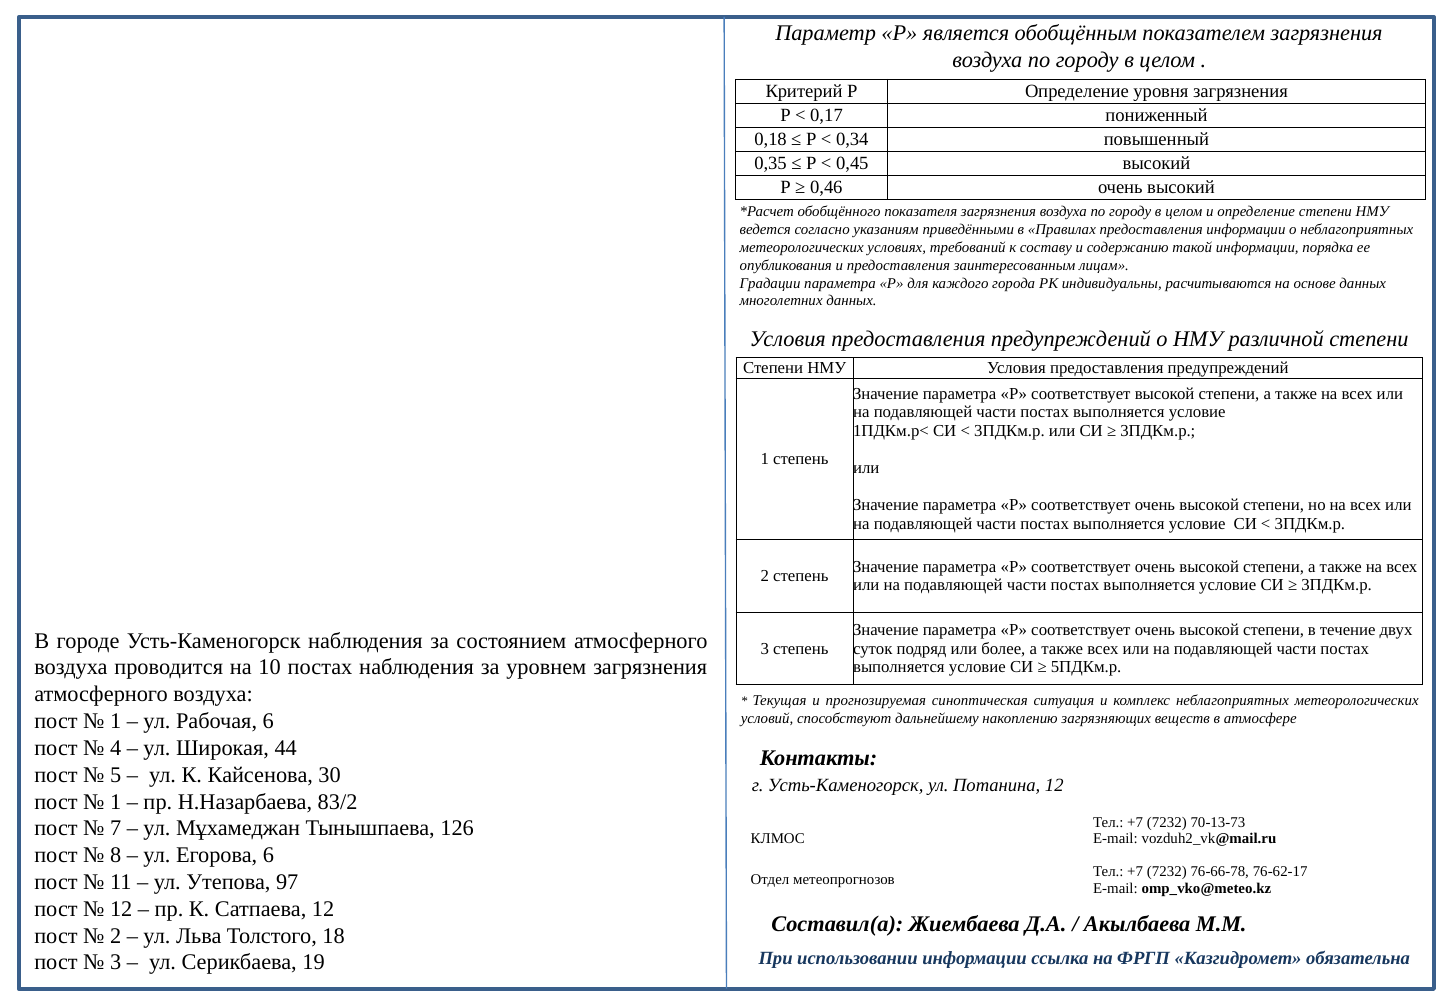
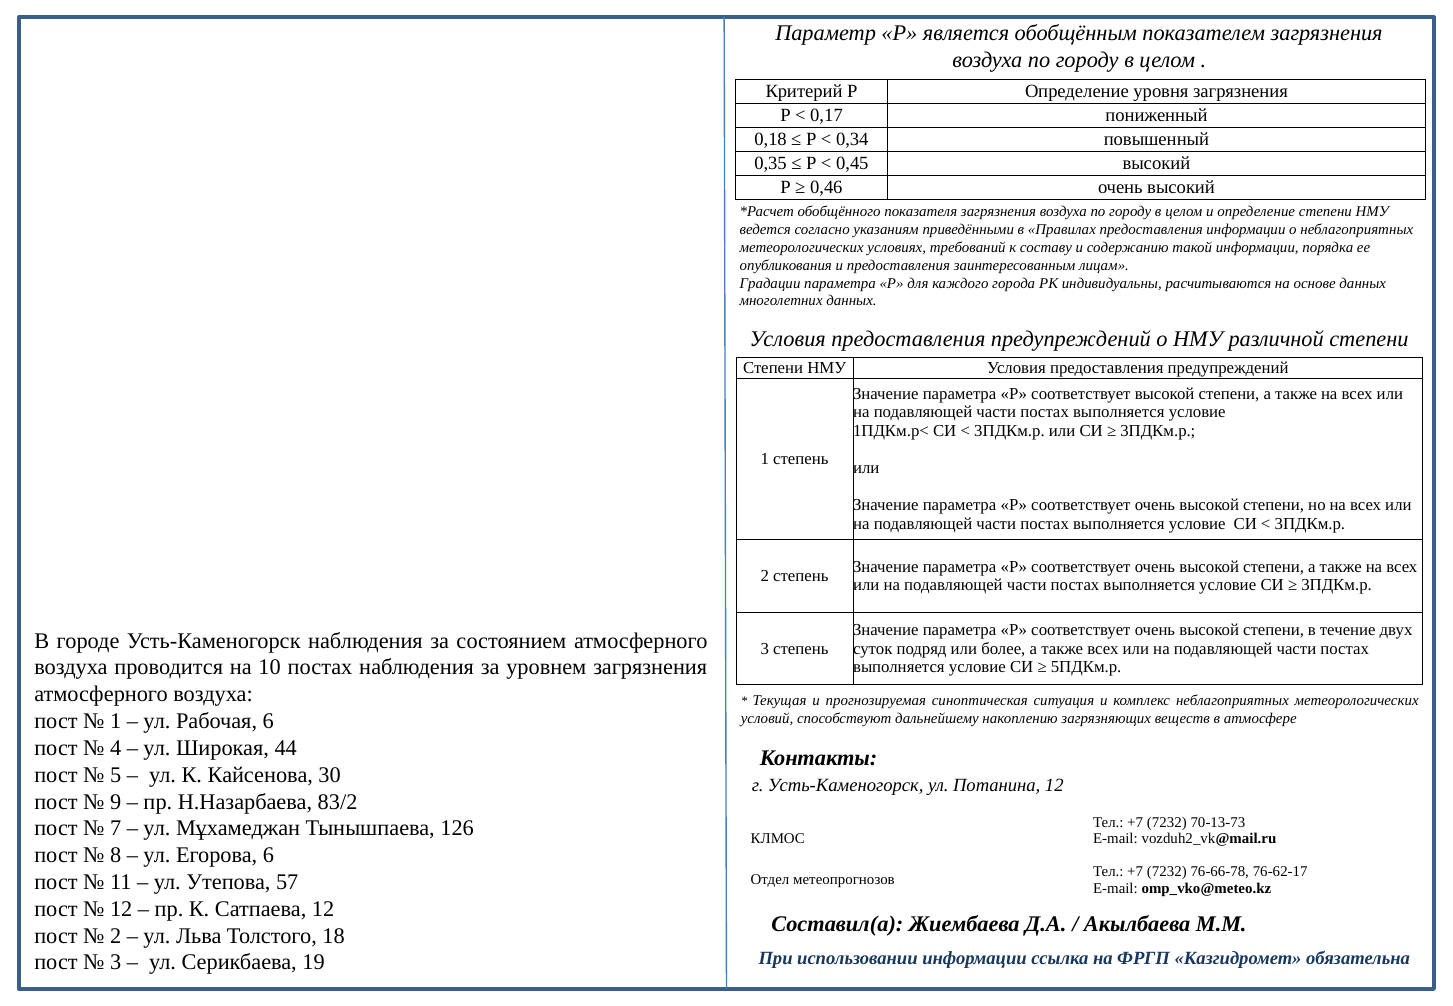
1 at (116, 802): 1 -> 9
97: 97 -> 57
